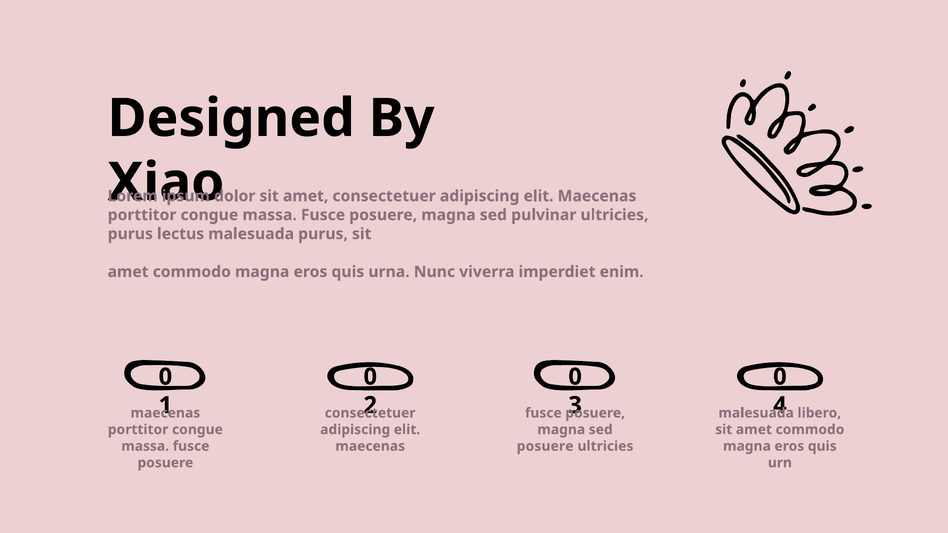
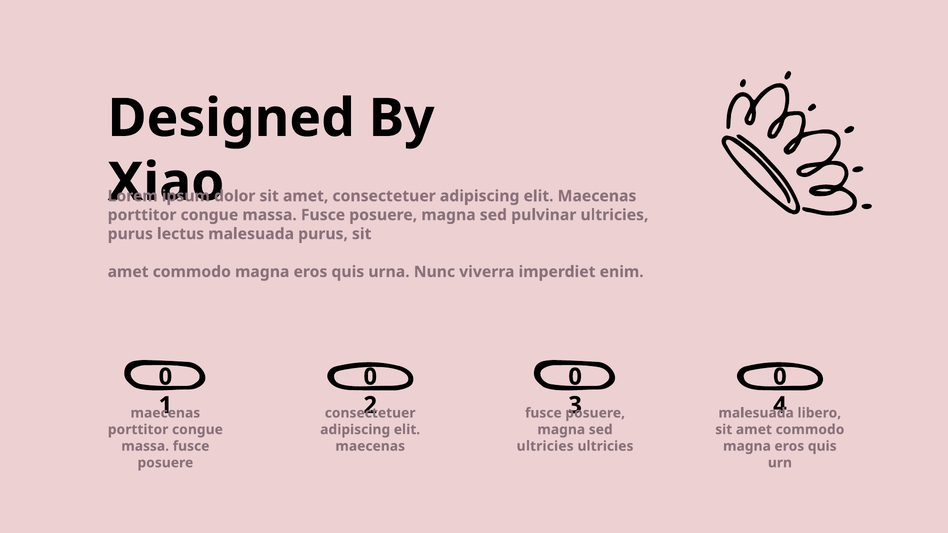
posuere at (545, 446): posuere -> ultricies
